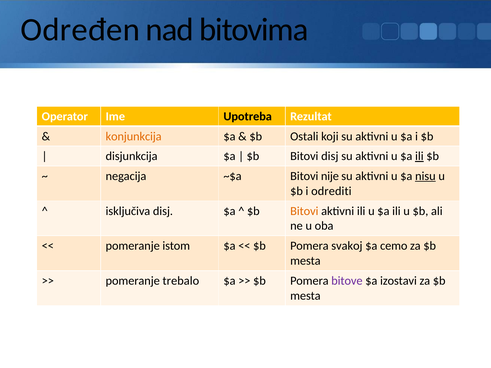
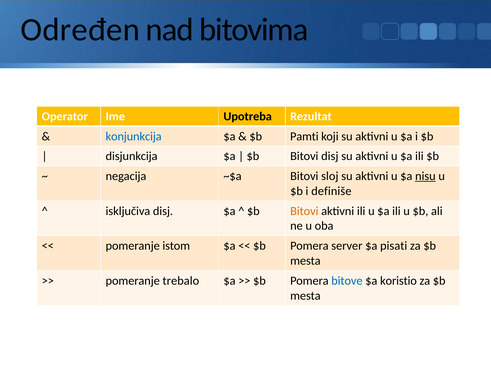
konjunkcija colour: orange -> blue
Ostali: Ostali -> Pamti
ili at (419, 156) underline: present -> none
nije: nije -> sloj
odrediti: odrediti -> definiše
svakoj: svakoj -> server
cemo: cemo -> pisati
bitove colour: purple -> blue
izostavi: izostavi -> koristio
